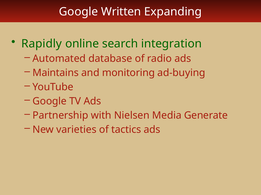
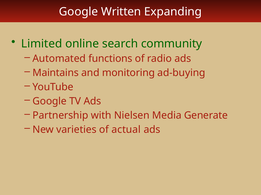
Rapidly: Rapidly -> Limited
integration: integration -> community
database: database -> functions
tactics: tactics -> actual
